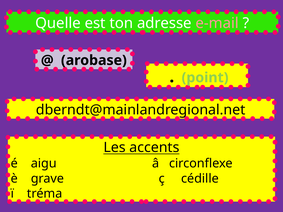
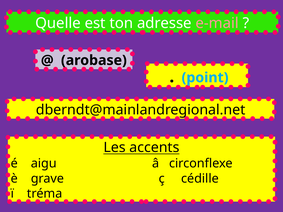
point colour: light green -> light blue
